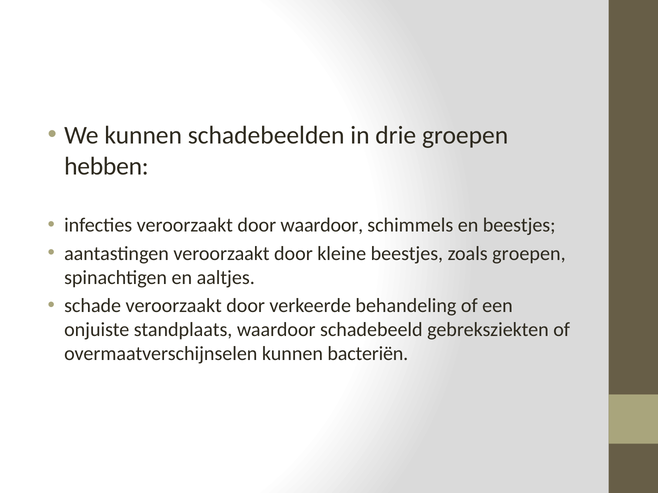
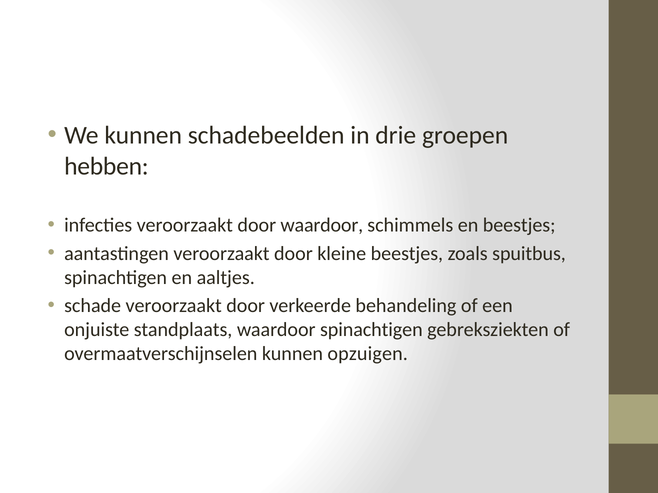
zoals groepen: groepen -> spuitbus
waardoor schadebeeld: schadebeeld -> spinachtigen
bacteriën: bacteriën -> opzuigen
